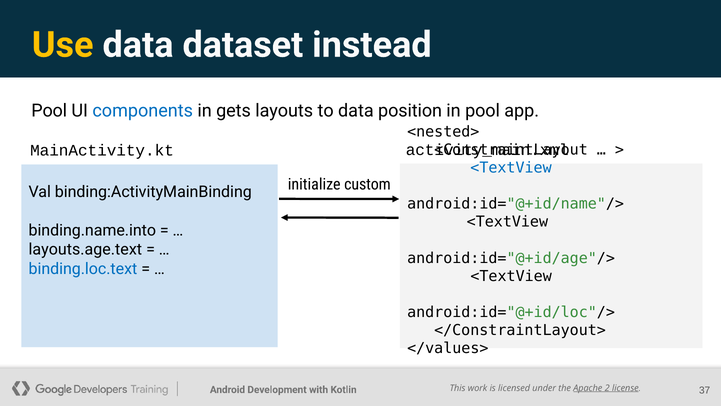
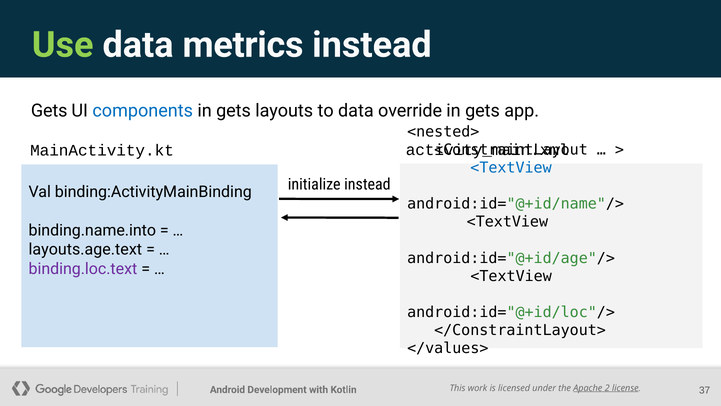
Use colour: yellow -> light green
dataset: dataset -> metrics
Pool at (49, 111): Pool -> Gets
position: position -> override
pool at (483, 111): pool -> gets
initialize custom: custom -> instead
binding.loc.text colour: blue -> purple
